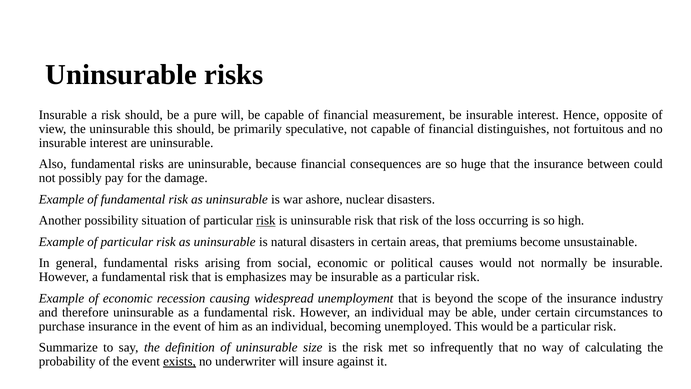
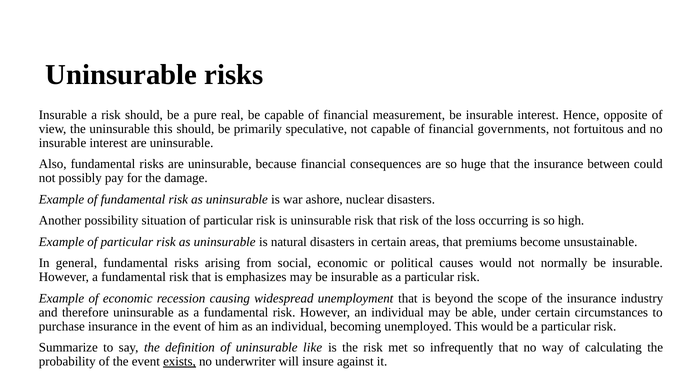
pure will: will -> real
distinguishes: distinguishes -> governments
risk at (266, 220) underline: present -> none
size: size -> like
